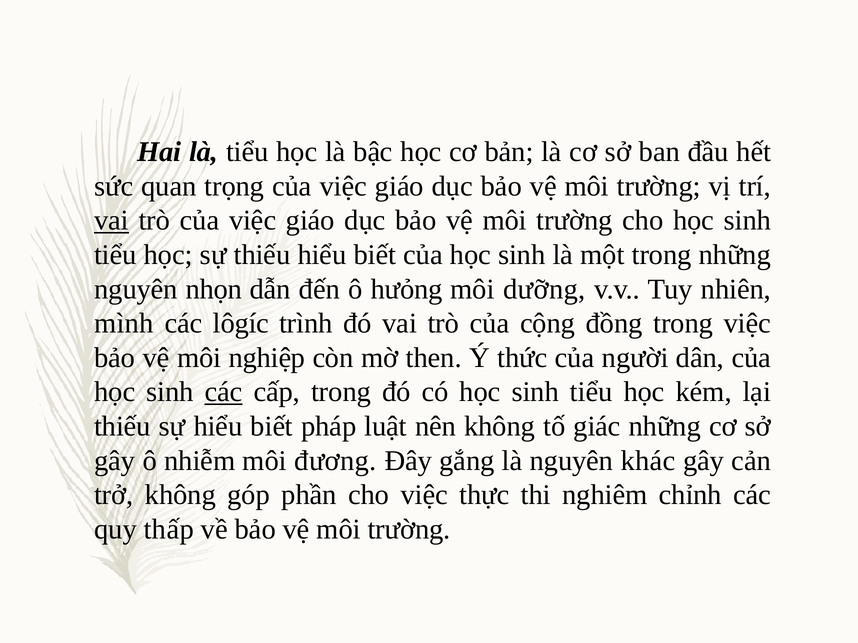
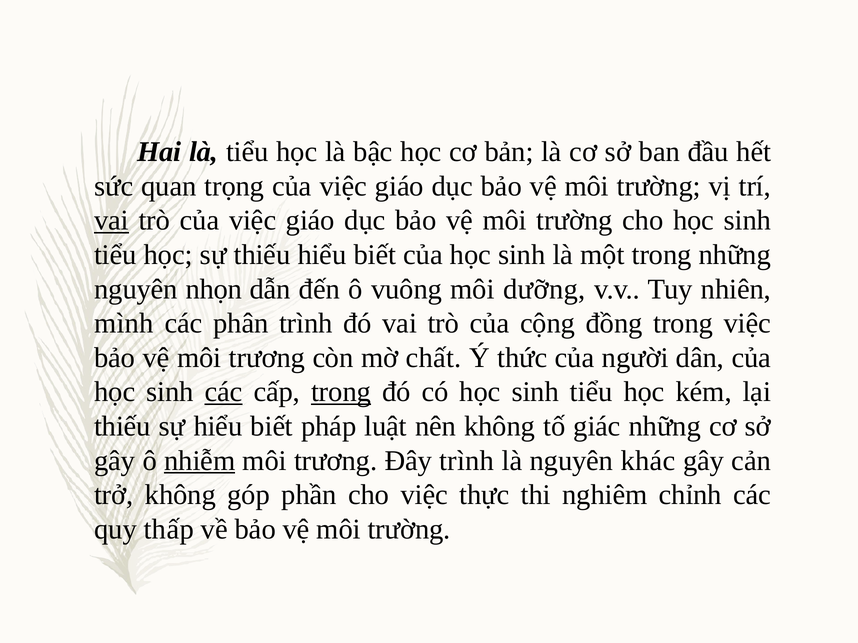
hưỏng: hưỏng -> vuông
lôgíc: lôgíc -> phân
vệ môi nghiệp: nghiệp -> trương
then: then -> chất
trong at (341, 392) underline: none -> present
nhiễm underline: none -> present
đương at (335, 461): đương -> trương
Đây gắng: gắng -> trình
